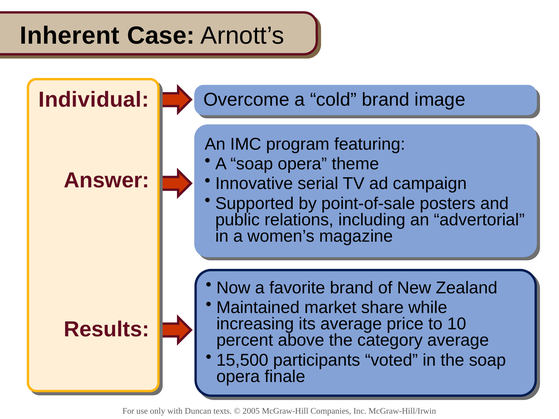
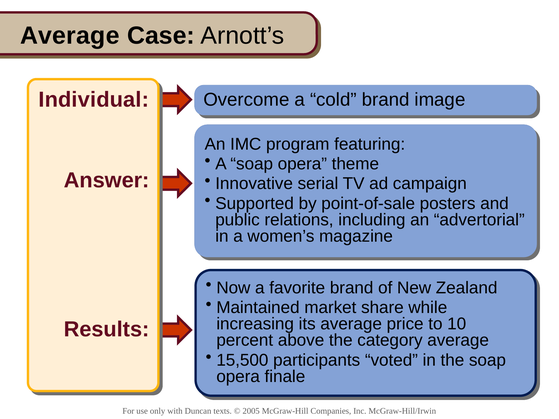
Inherent at (70, 36): Inherent -> Average
